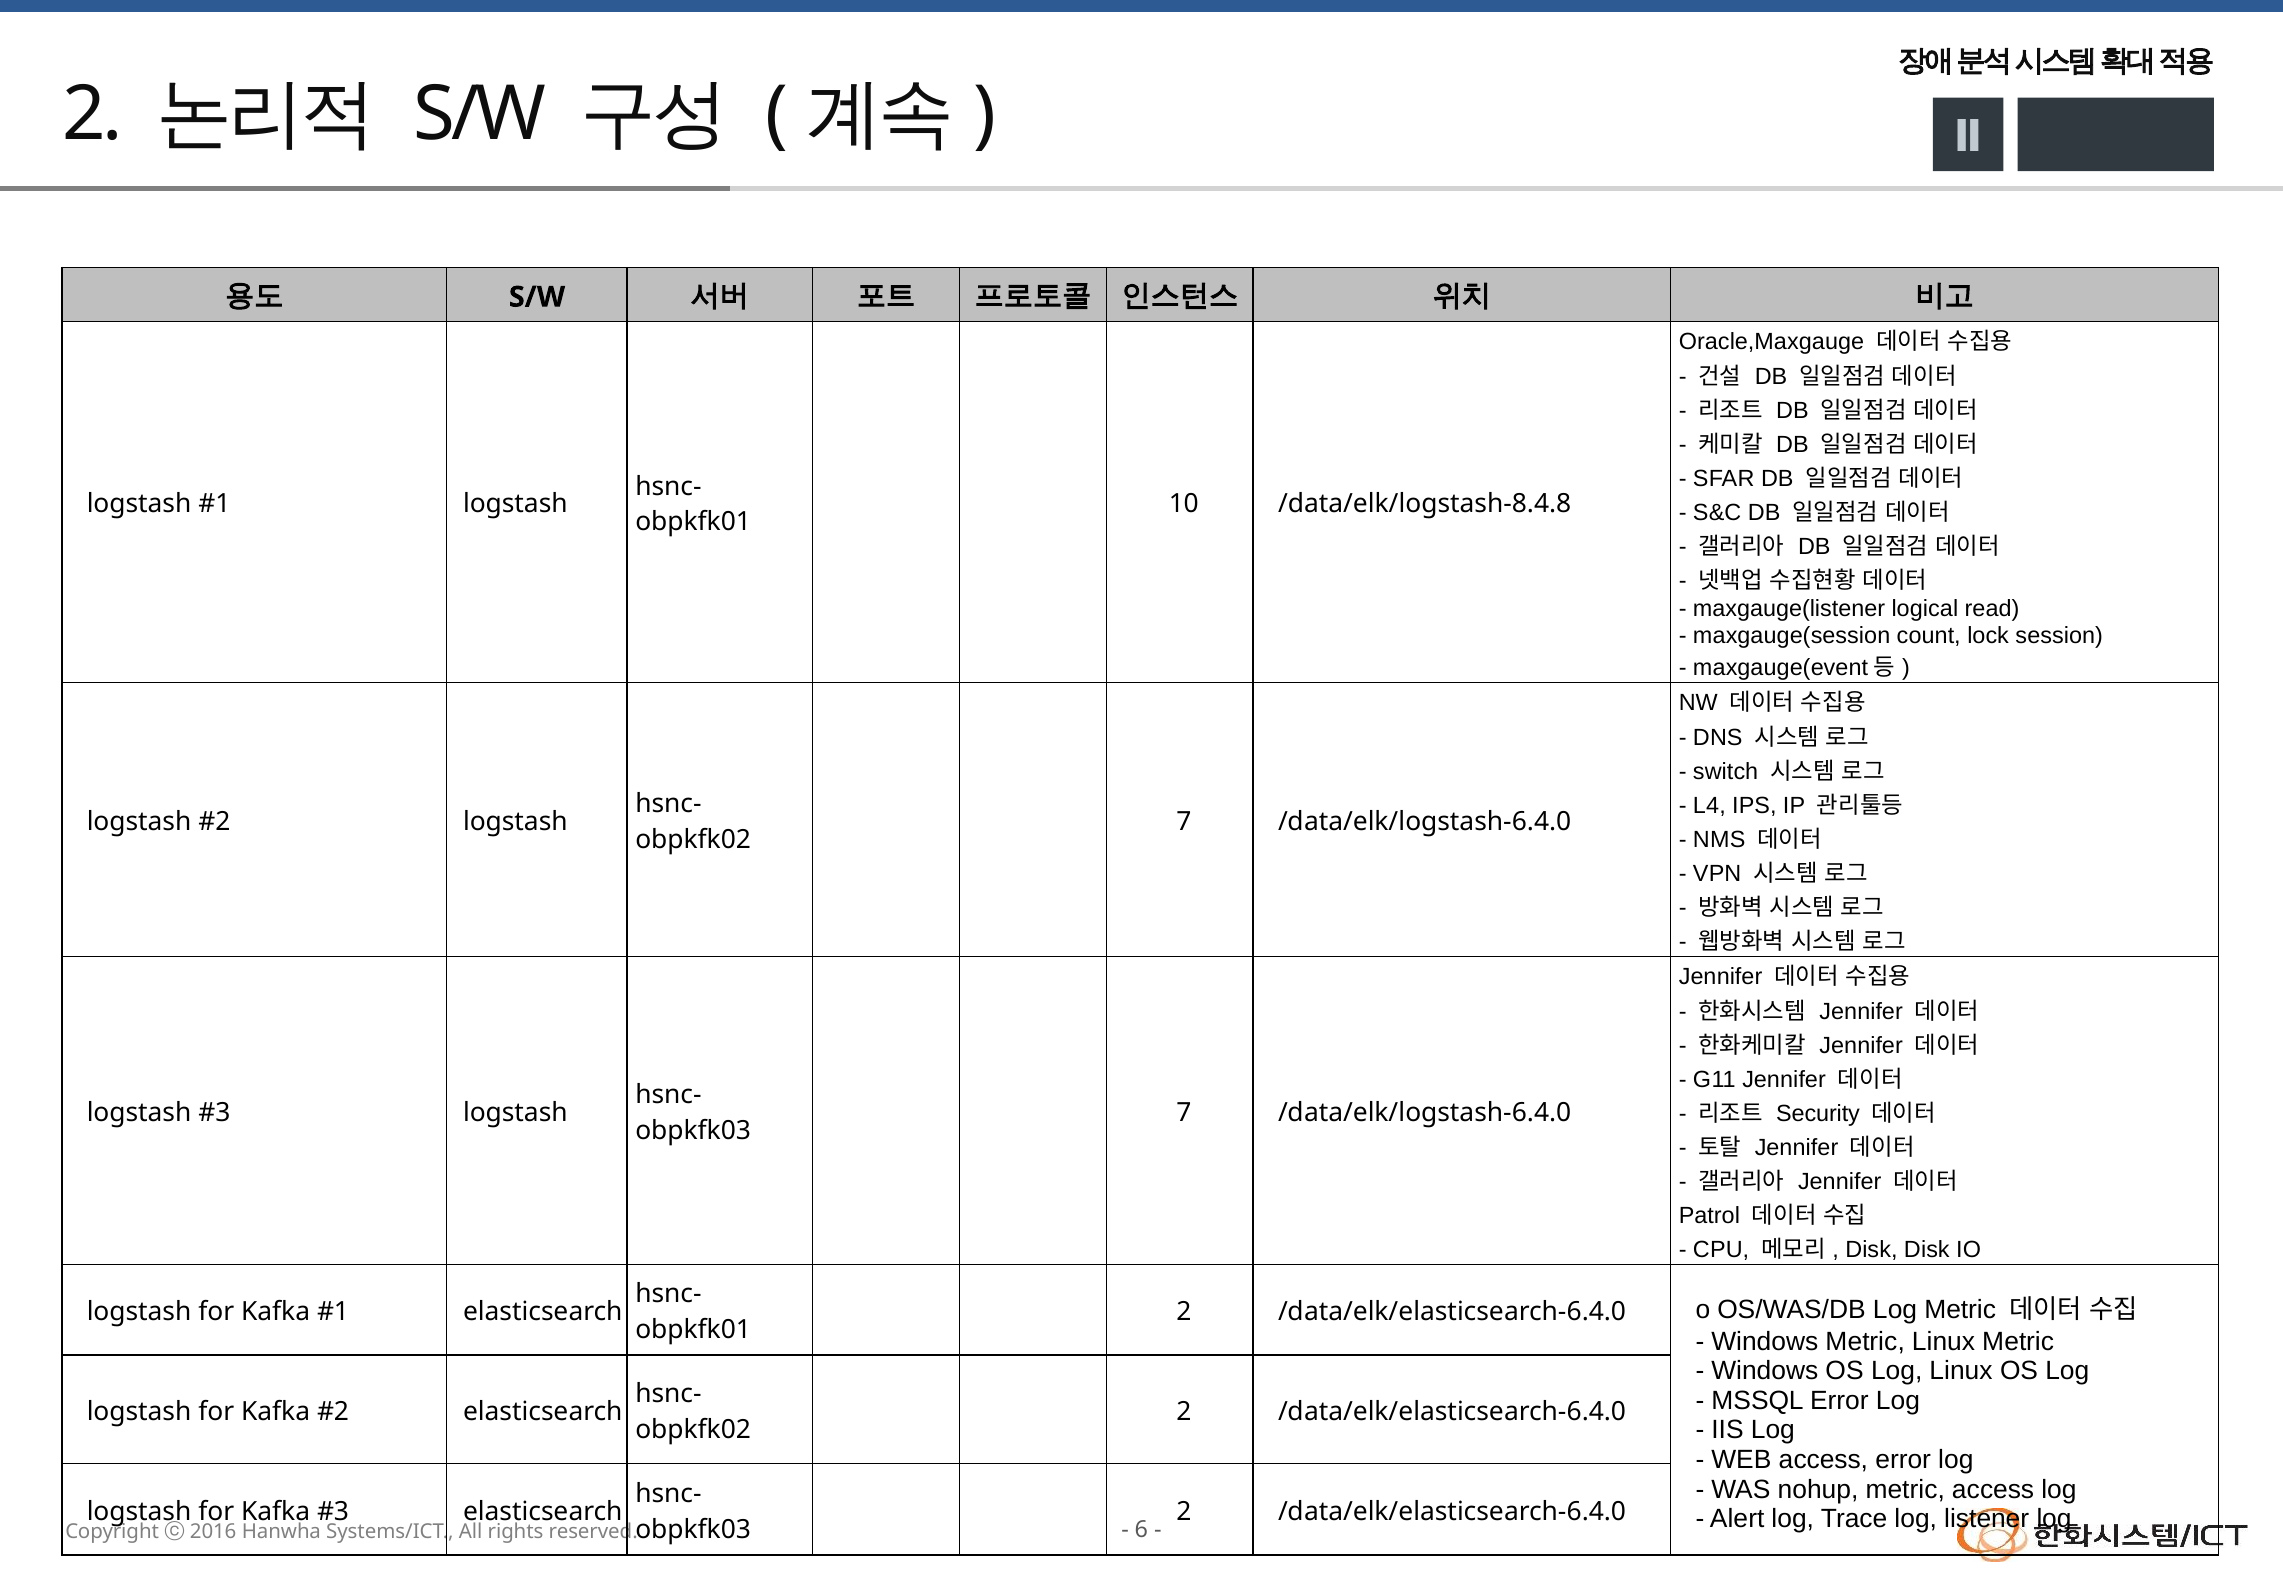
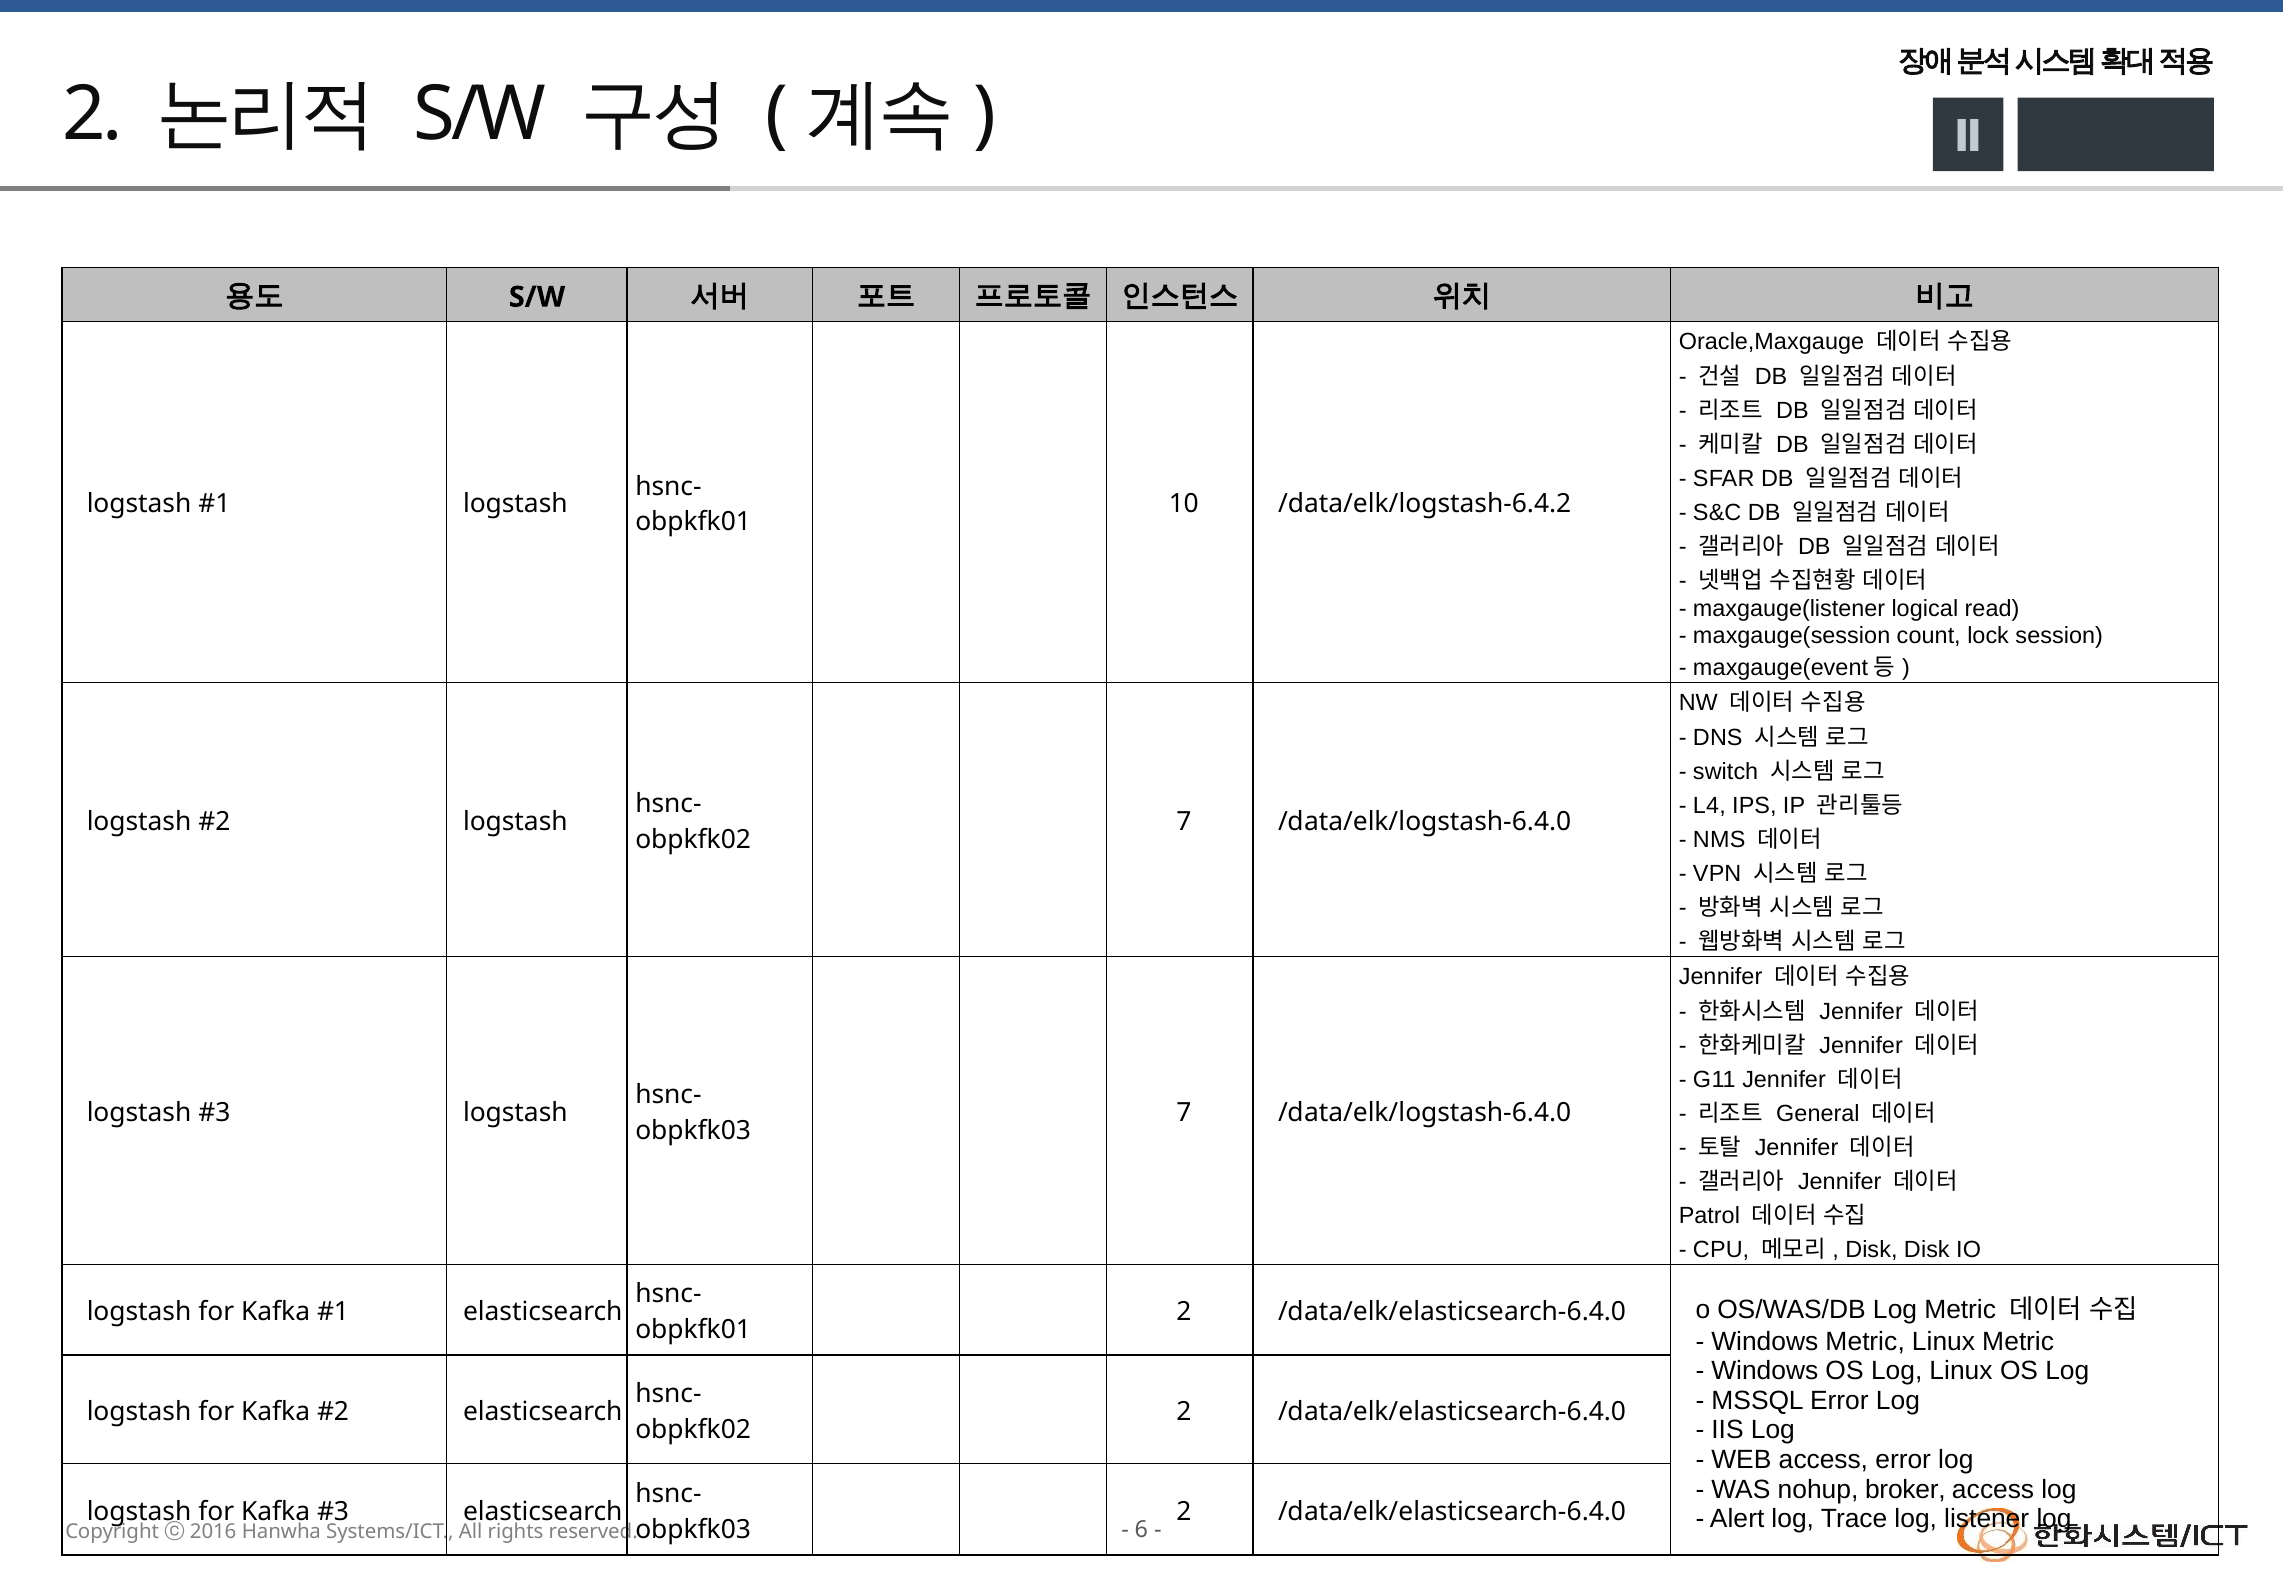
/data/elk/logstash-8.4.8: /data/elk/logstash-8.4.8 -> /data/elk/logstash-6.4.2
Security: Security -> General
nohup metric: metric -> broker
